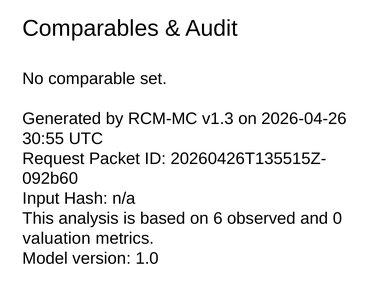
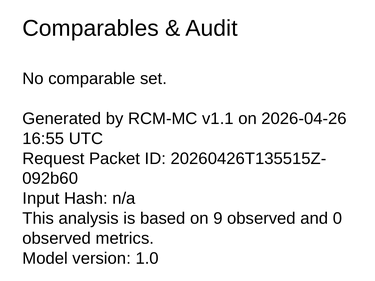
v1.3: v1.3 -> v1.1
30:55: 30:55 -> 16:55
6: 6 -> 9
valuation at (57, 239): valuation -> observed
